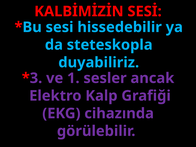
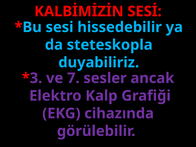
1: 1 -> 7
